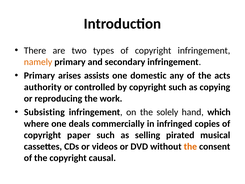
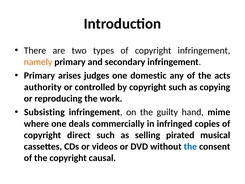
assists: assists -> judges
solely: solely -> guilty
which: which -> mime
paper: paper -> direct
the at (190, 146) colour: orange -> blue
